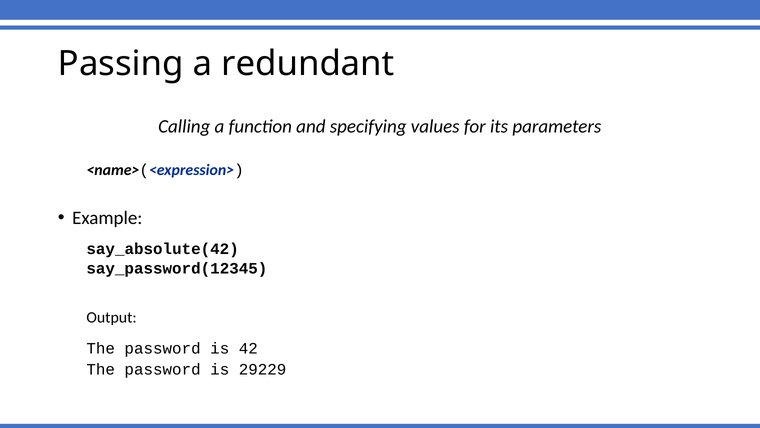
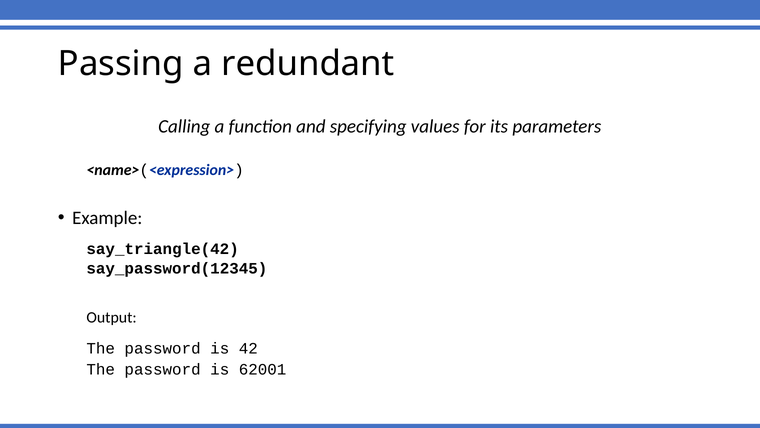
say_absolute(42: say_absolute(42 -> say_triangle(42
29229: 29229 -> 62001
